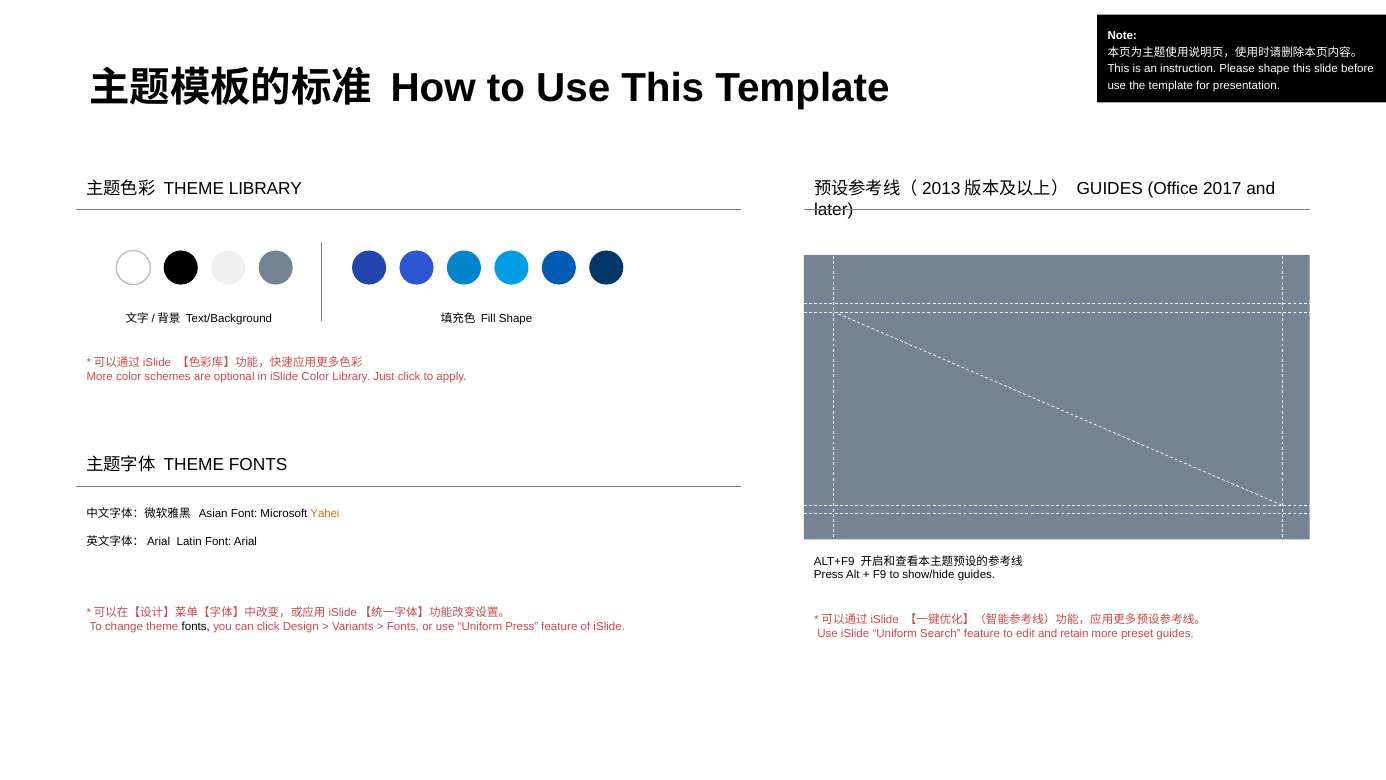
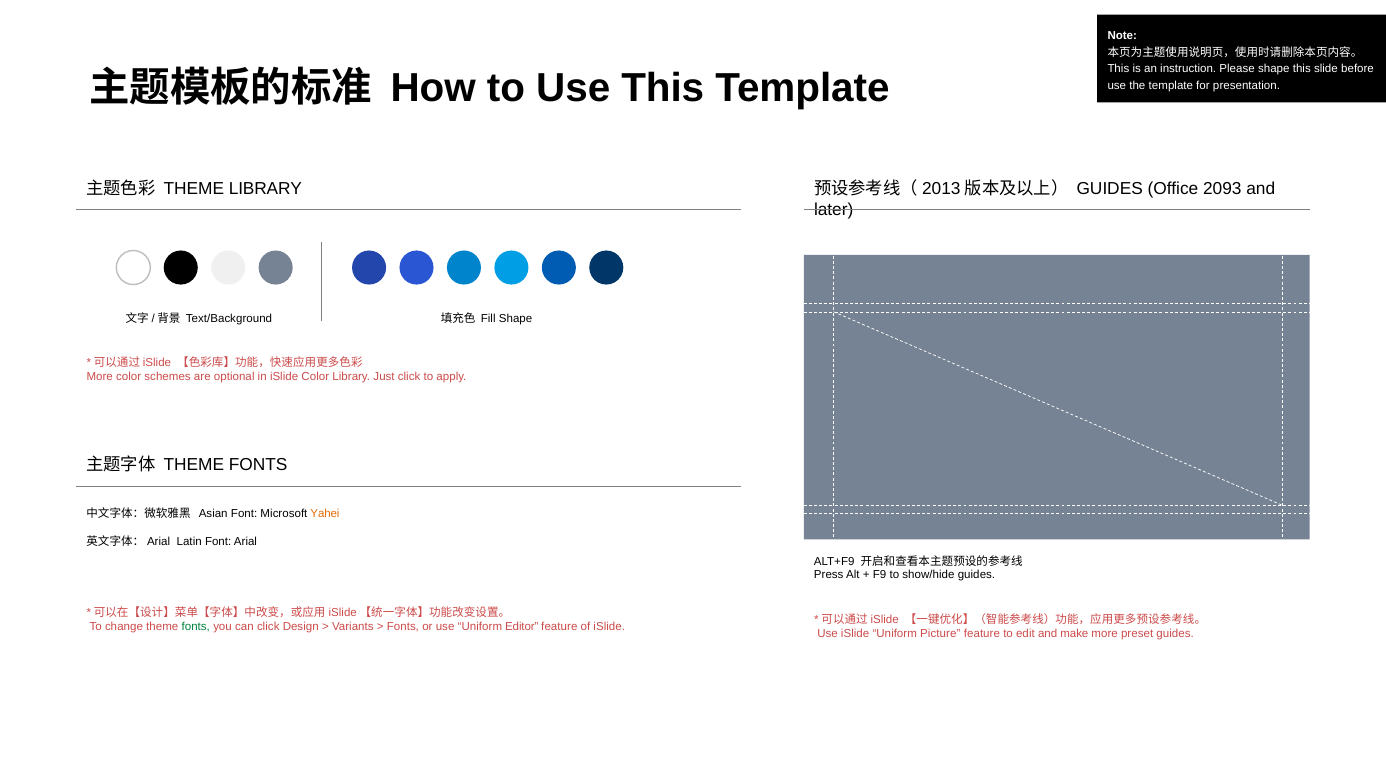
2017: 2017 -> 2093
fonts at (196, 626) colour: black -> green
Uniform Press: Press -> Editor
Search: Search -> Picture
retain: retain -> make
